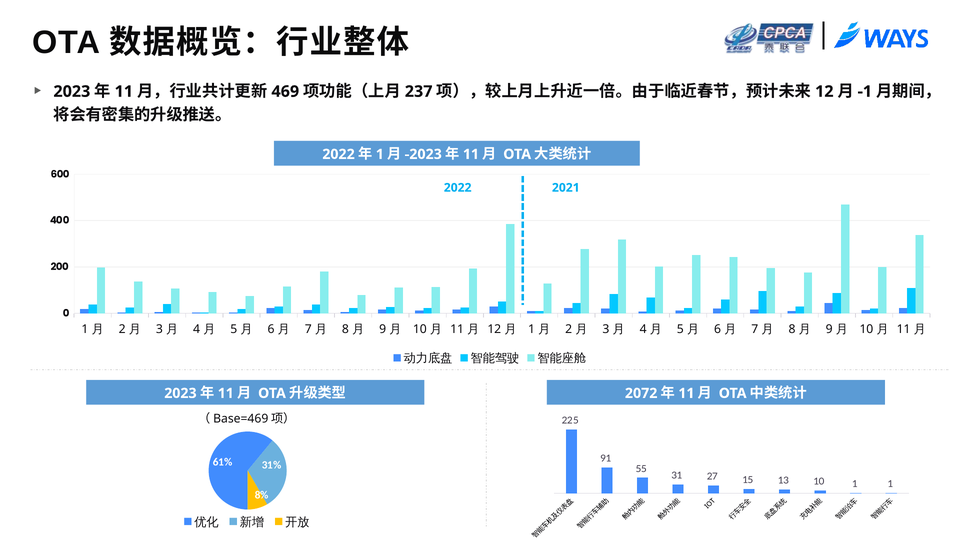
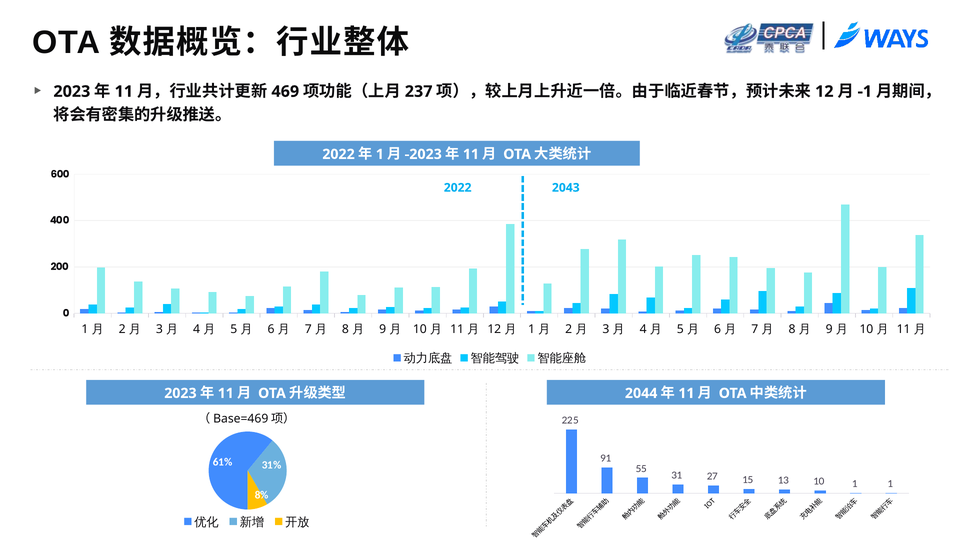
2021: 2021 -> 2043
2072: 2072 -> 2044
